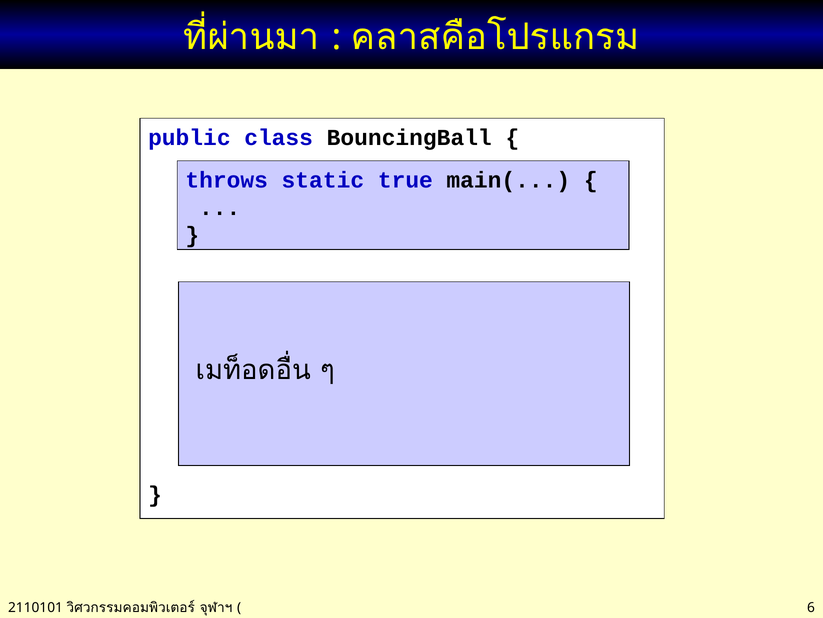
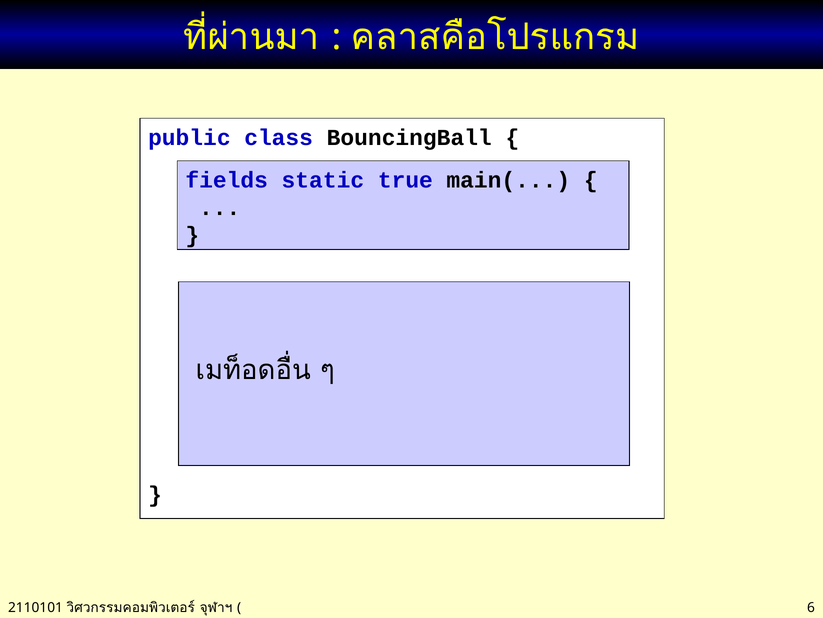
throws: throws -> fields
